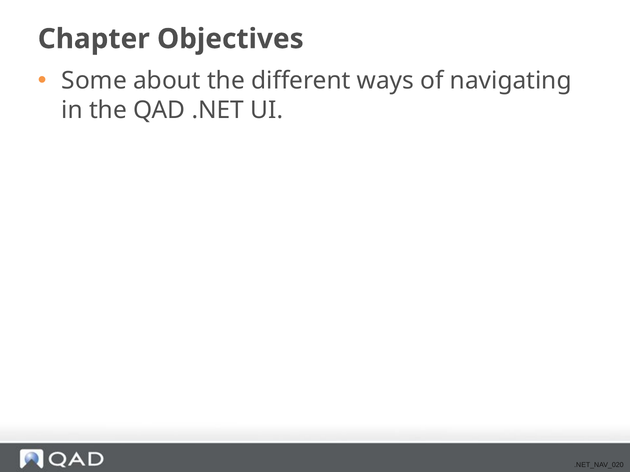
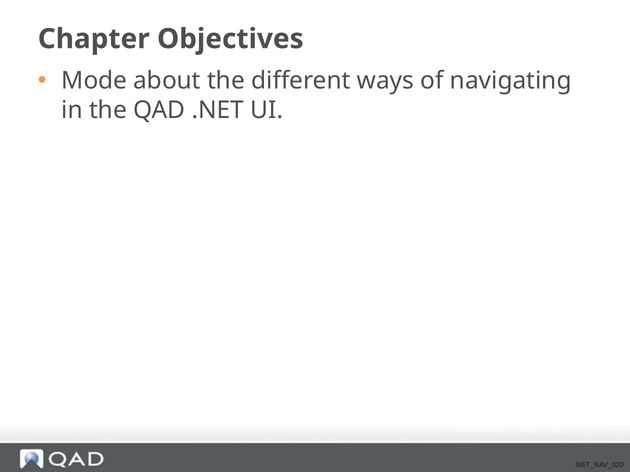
Some: Some -> Mode
